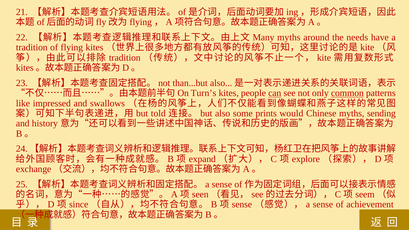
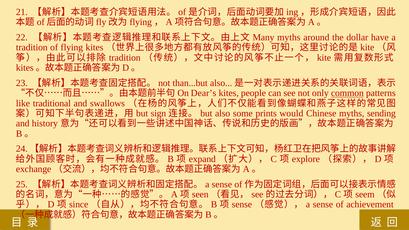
needs: needs -> dollar
Turn’s: Turn’s -> Dear’s
can underline: present -> none
impressed: impressed -> traditional
told: told -> sign
